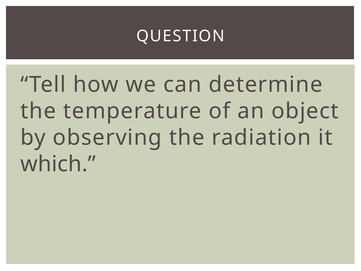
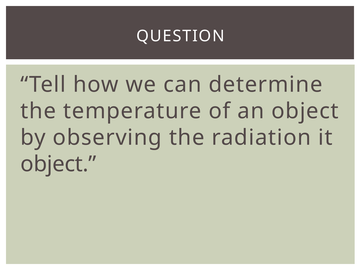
which at (58, 164): which -> object
